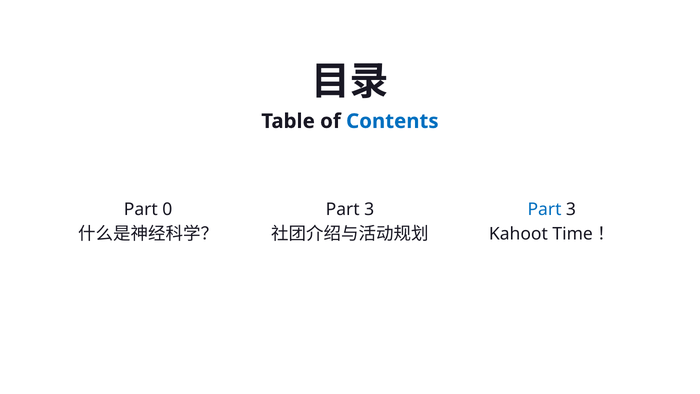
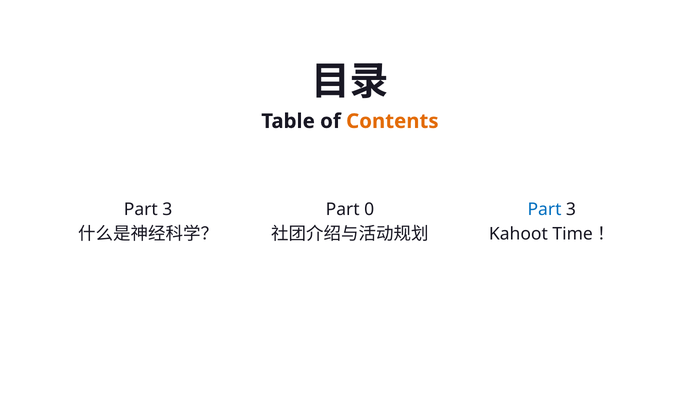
Contents colour: blue -> orange
0 at (167, 210): 0 -> 3
3 at (369, 210): 3 -> 0
